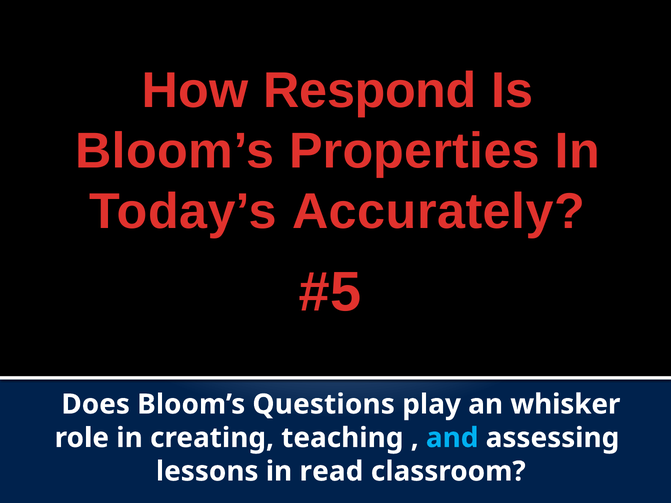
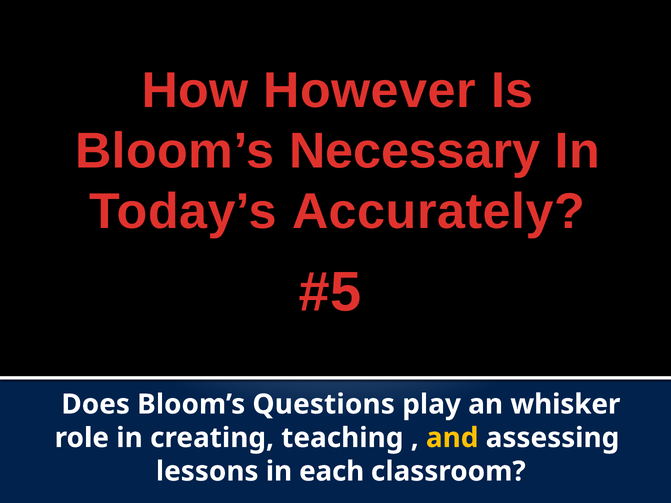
Respond: Respond -> However
Properties: Properties -> Necessary
and colour: light blue -> yellow
read: read -> each
